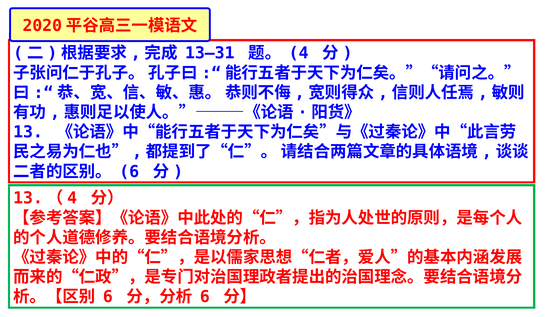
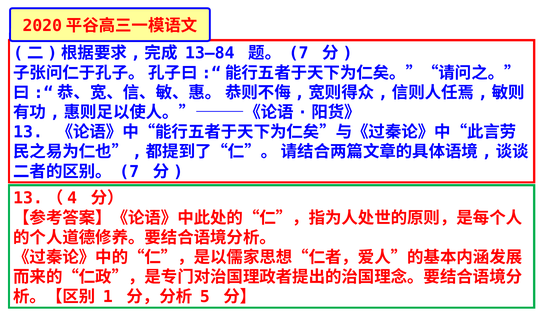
13—31: 13—31 -> 13—84
4 at (299, 53): 4 -> 7
6 at (129, 172): 6 -> 7
6 at (108, 297): 6 -> 1
6 at (205, 297): 6 -> 5
